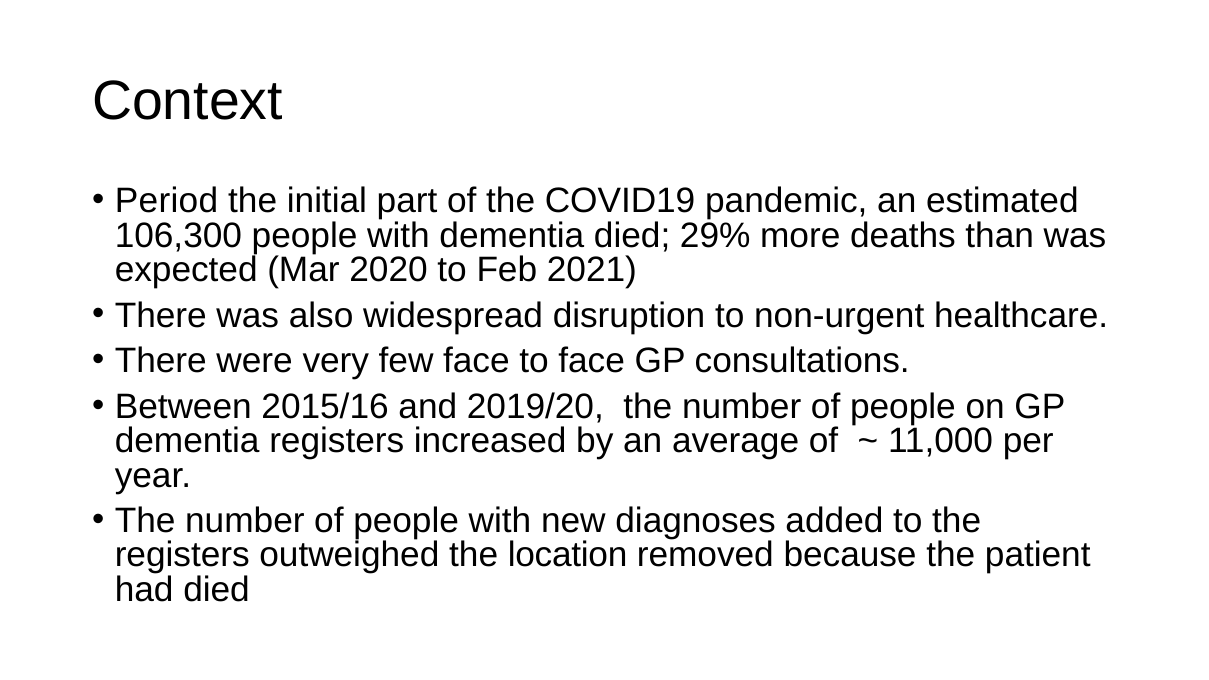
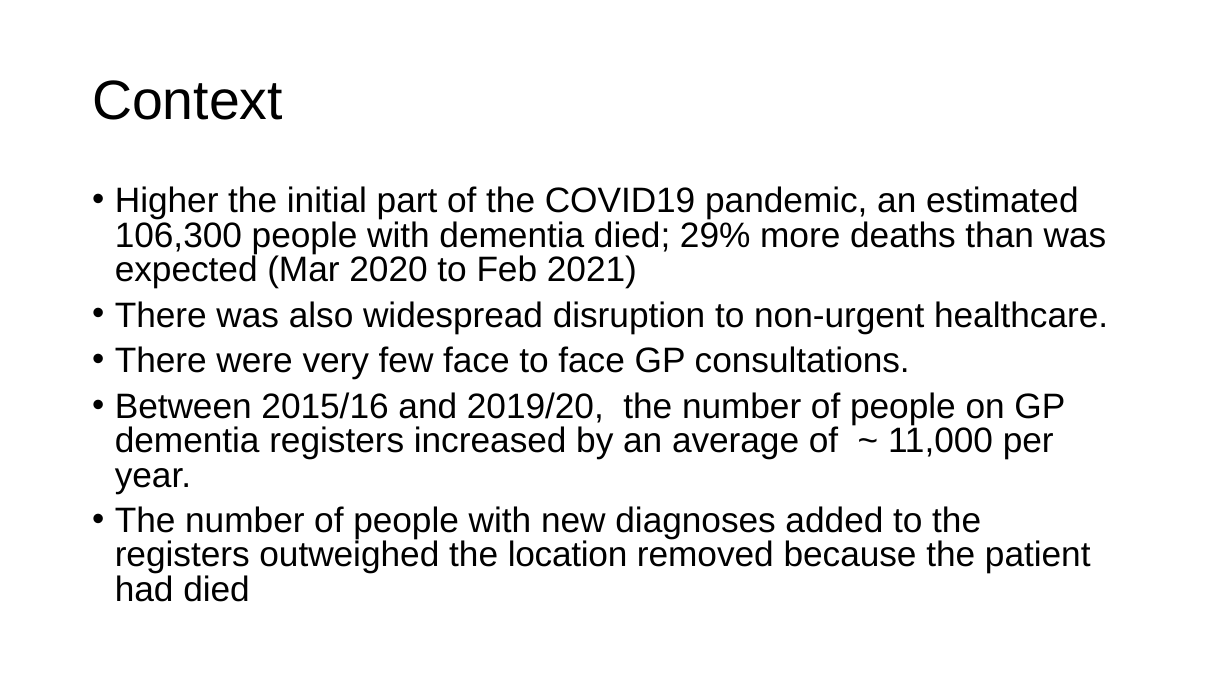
Period: Period -> Higher
